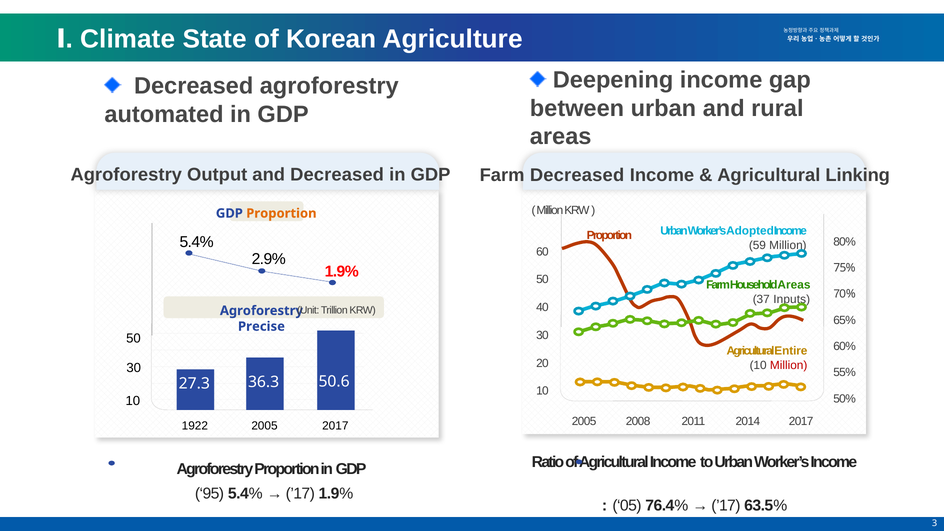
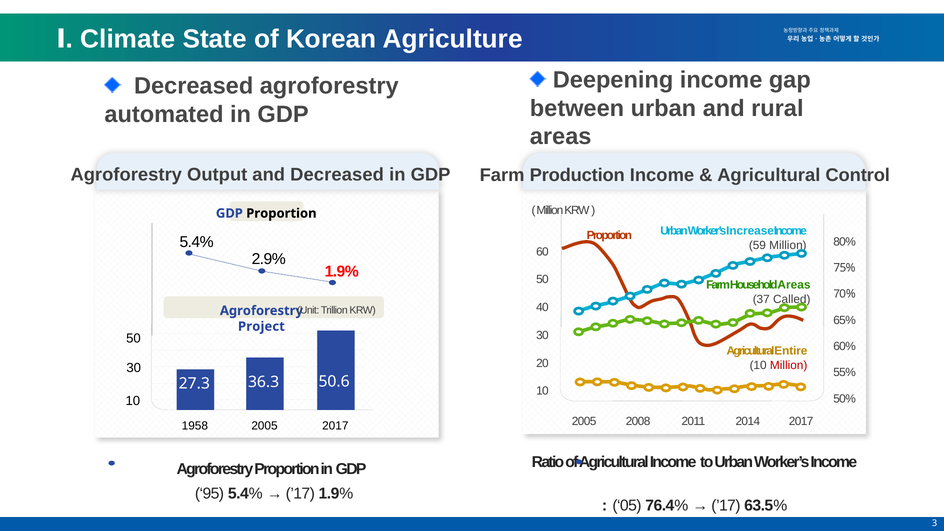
Farm Decreased: Decreased -> Production
Linking: Linking -> Control
Proportion at (281, 213) colour: orange -> black
Adopted: Adopted -> Increase
Inputs: Inputs -> Called
Precise: Precise -> Project
1922: 1922 -> 1958
